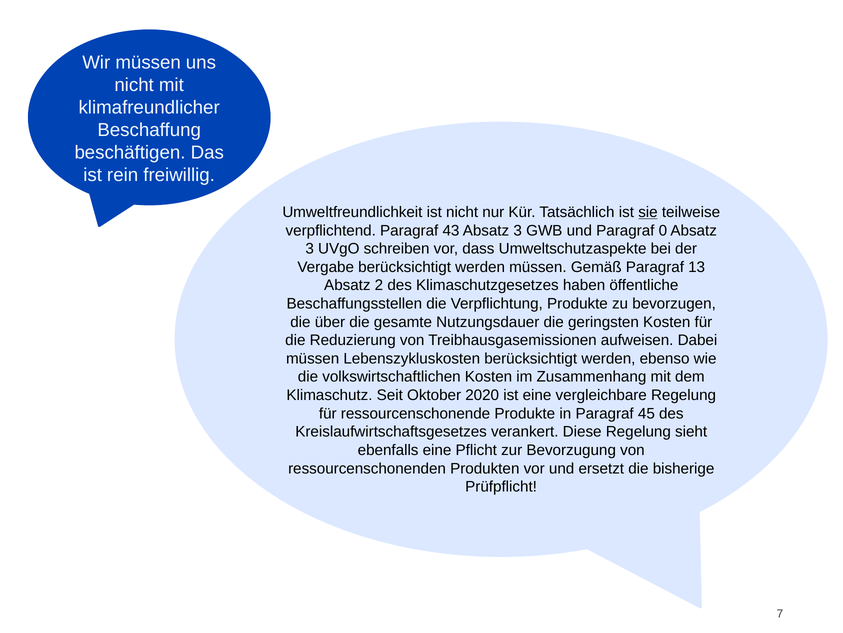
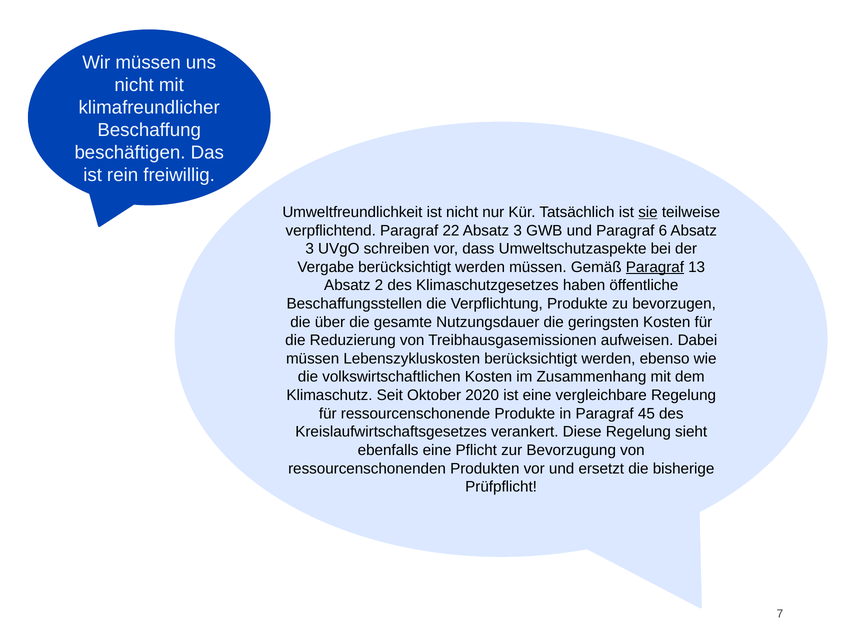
43: 43 -> 22
0: 0 -> 6
Paragraf at (655, 267) underline: none -> present
